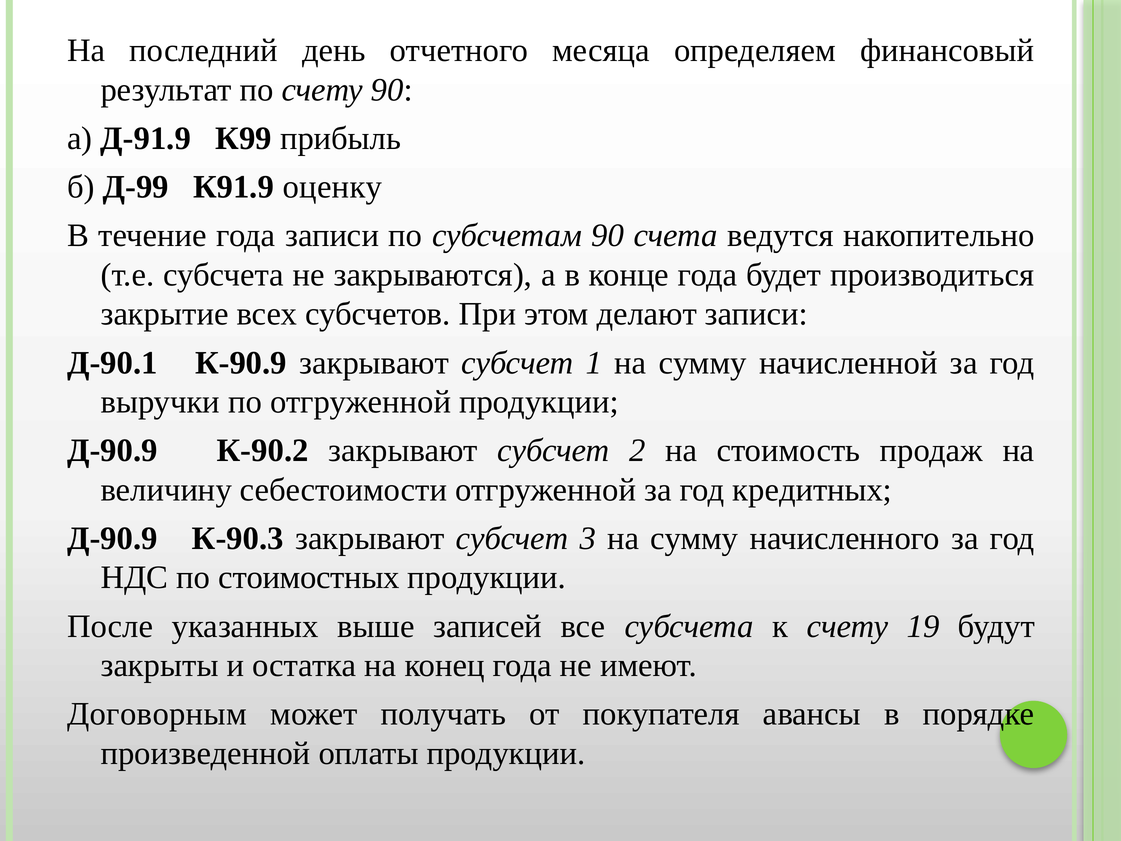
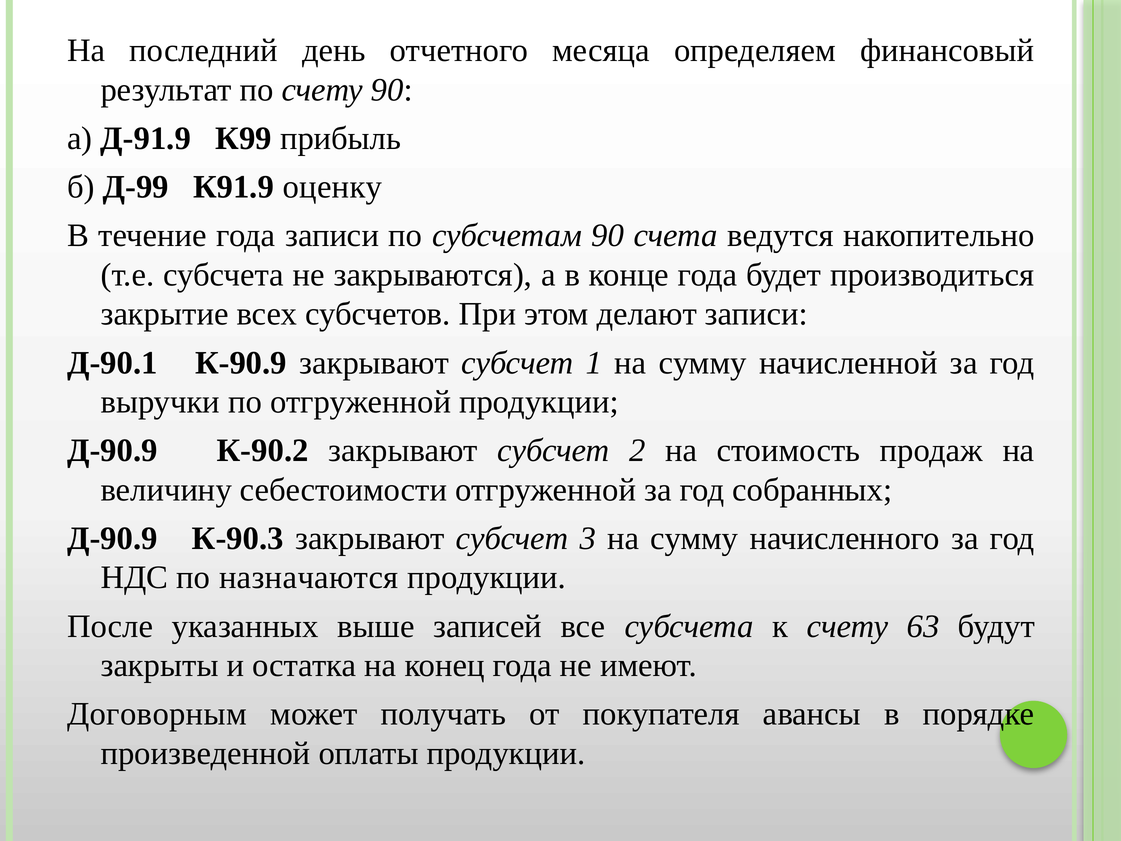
кредитных: кредитных -> собранных
стоимостных: стоимостных -> назначаются
19: 19 -> 63
